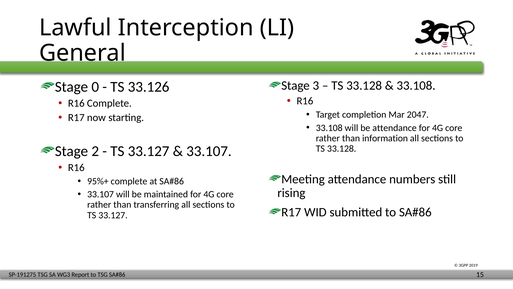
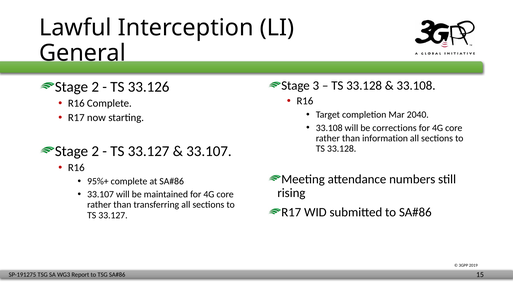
0 at (95, 87): 0 -> 2
2047: 2047 -> 2040
be attendance: attendance -> corrections
